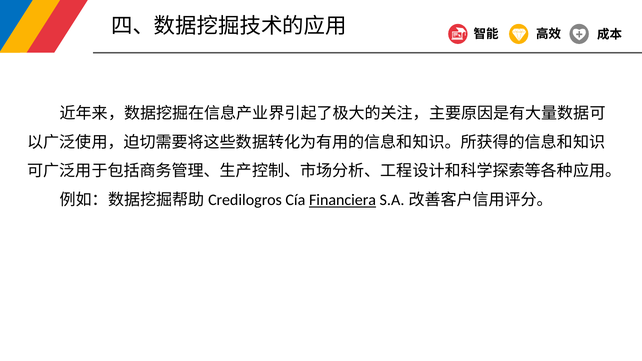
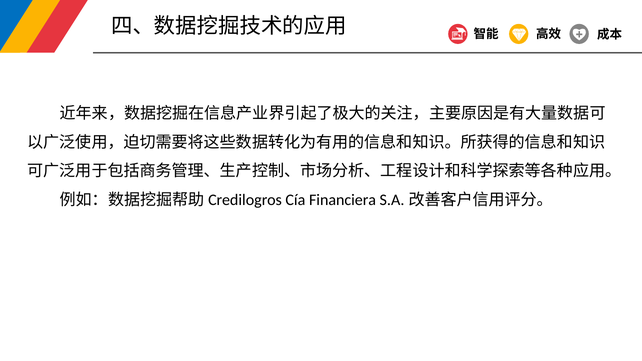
Financiera underline: present -> none
